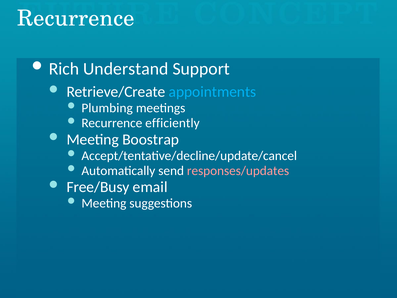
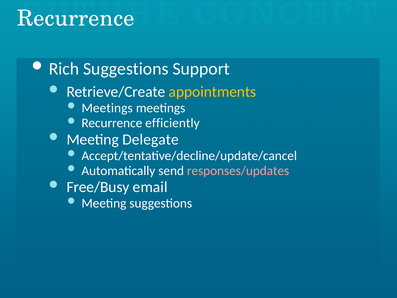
Understand at (126, 69): Understand -> Suggestions
appointments colour: light blue -> yellow
Plumbing at (107, 108): Plumbing -> Meetings
Boostrap: Boostrap -> Delegate
